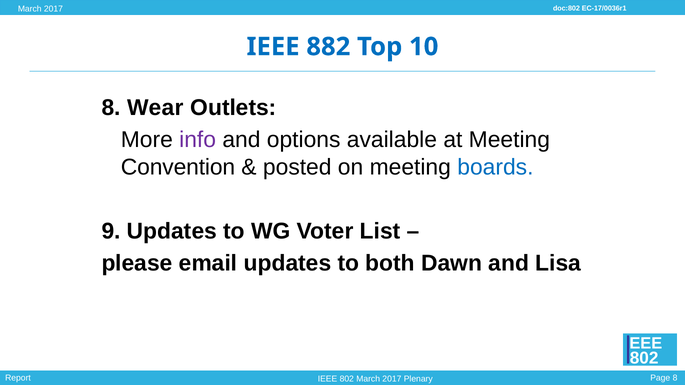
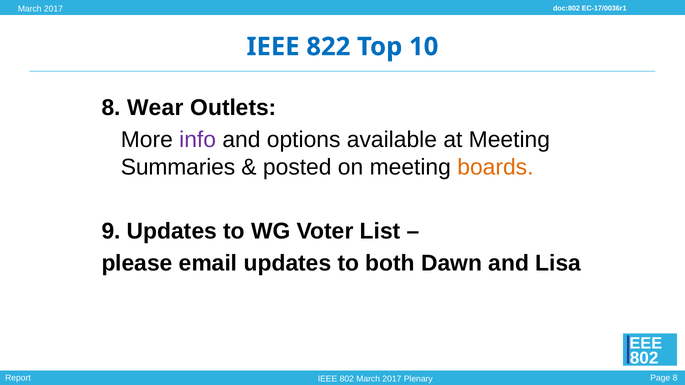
882: 882 -> 822
Convention: Convention -> Summaries
boards colour: blue -> orange
